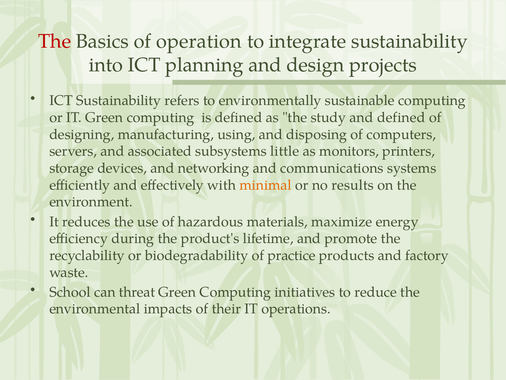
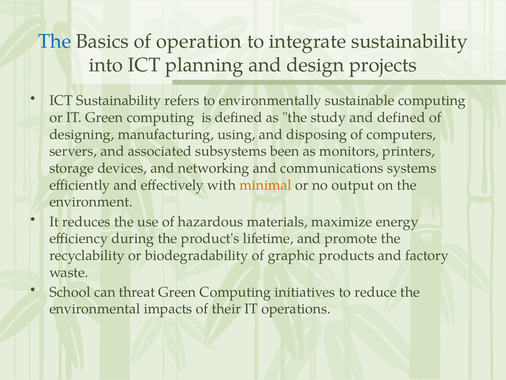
The at (55, 41) colour: red -> blue
little: little -> been
results: results -> output
practice: practice -> graphic
